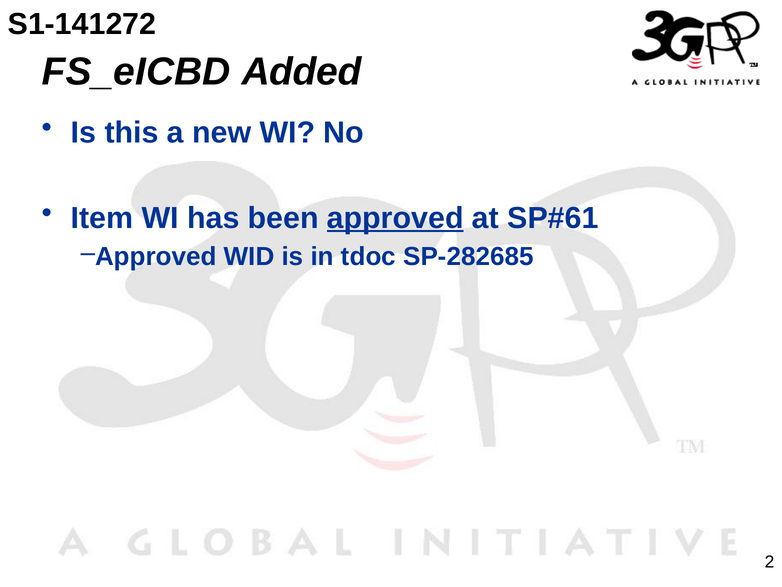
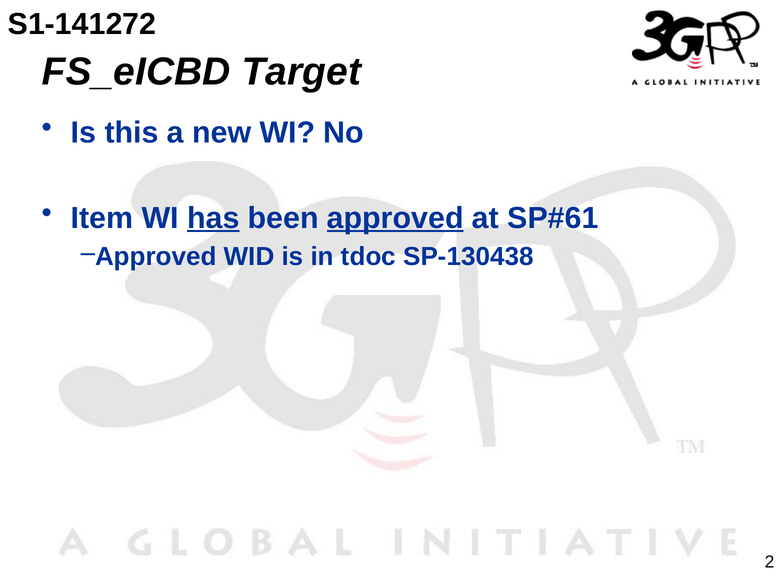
Added: Added -> Target
has underline: none -> present
SP-282685: SP-282685 -> SP-130438
